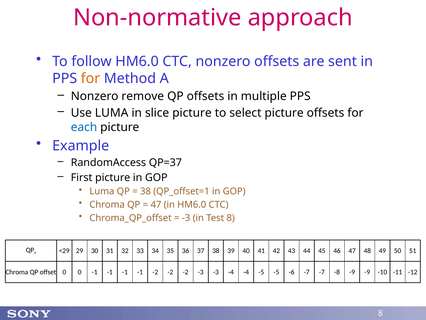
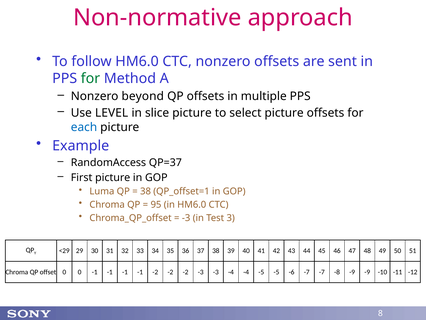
for at (91, 78) colour: orange -> green
remove: remove -> beyond
Use LUMA: LUMA -> LEVEL
47 at (156, 204): 47 -> 95
Test 8: 8 -> 3
